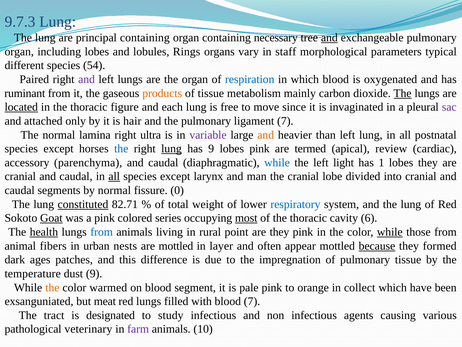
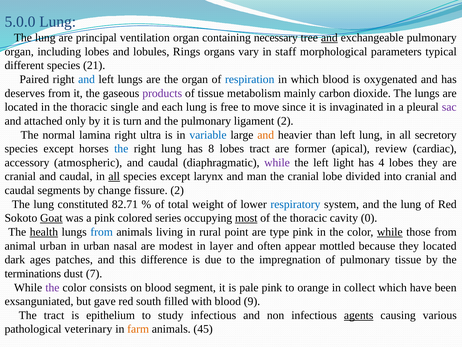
9.7.3: 9.7.3 -> 5.0.0
principal containing: containing -> ventilation
54: 54 -> 21
and at (87, 79) colour: purple -> blue
ruminant: ruminant -> deserves
products colour: orange -> purple
The at (403, 93) underline: present -> none
located at (21, 107) underline: present -> none
figure: figure -> single
hair: hair -> turn
ligament 7: 7 -> 2
variable colour: purple -> blue
postnatal: postnatal -> secretory
lung at (171, 149) underline: present -> none
has 9: 9 -> 8
lobes pink: pink -> tract
termed: termed -> former
parenchyma: parenchyma -> atmospheric
while at (277, 162) colour: blue -> purple
1: 1 -> 4
by normal: normal -> change
fissure 0: 0 -> 2
constituted underline: present -> none
6: 6 -> 0
are they: they -> type
animal fibers: fibers -> urban
nests: nests -> nasal
are mottled: mottled -> modest
because underline: present -> none
they formed: formed -> located
temperature: temperature -> terminations
dust 9: 9 -> 7
the at (52, 287) colour: orange -> purple
warmed: warmed -> consists
meat: meat -> gave
red lungs: lungs -> south
blood 7: 7 -> 9
designated: designated -> epithelium
agents underline: none -> present
farm colour: purple -> orange
10: 10 -> 45
